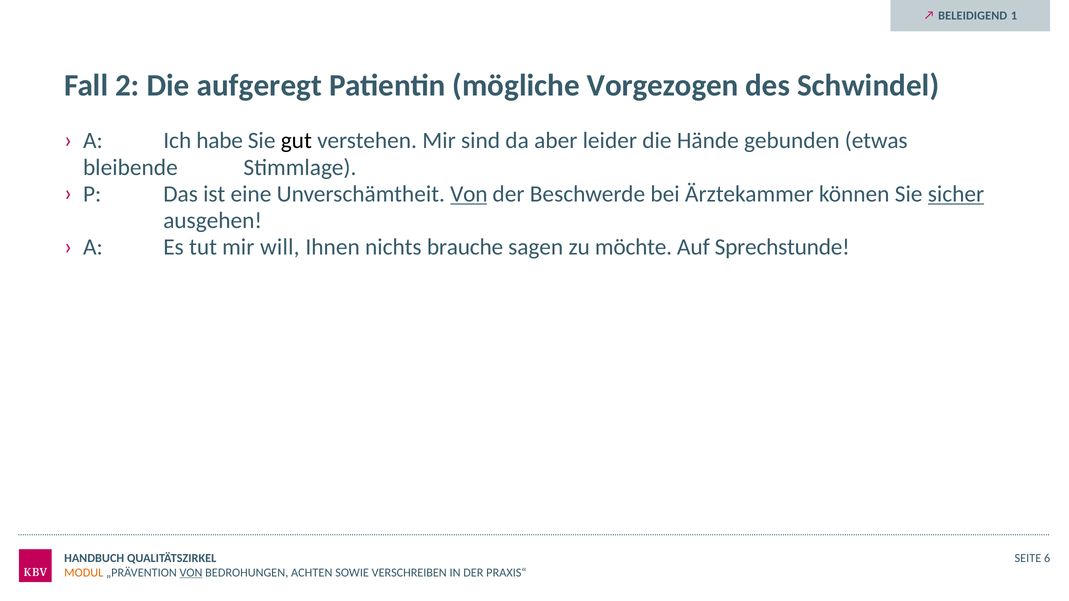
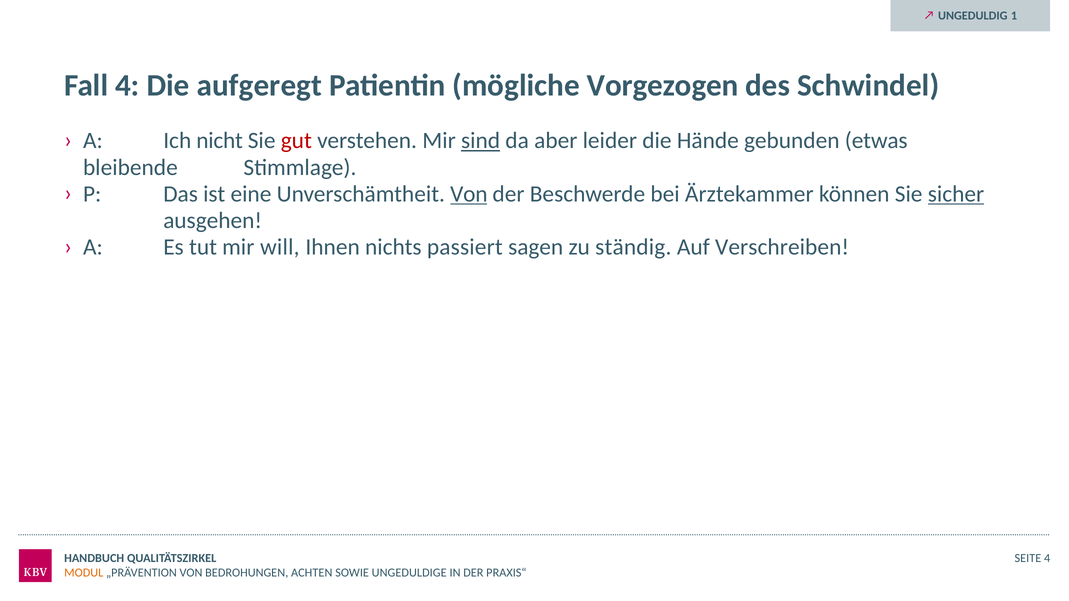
BELEIDIGEND: BELEIDIGEND -> UNGEDULDIG
Fall 2: 2 -> 4
habe: habe -> nicht
gut colour: black -> red
sind underline: none -> present
brauche: brauche -> passiert
möchte: möchte -> ständig
Sprechstunde: Sprechstunde -> Verschreiben
SEITE 6: 6 -> 4
VON at (191, 573) underline: present -> none
VERSCHREIBEN: VERSCHREIBEN -> UNGEDULDIGE
